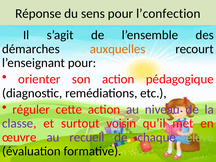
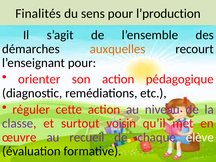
Réponse: Réponse -> Finalités
l’confection: l’confection -> l’production
élève colour: light green -> white
